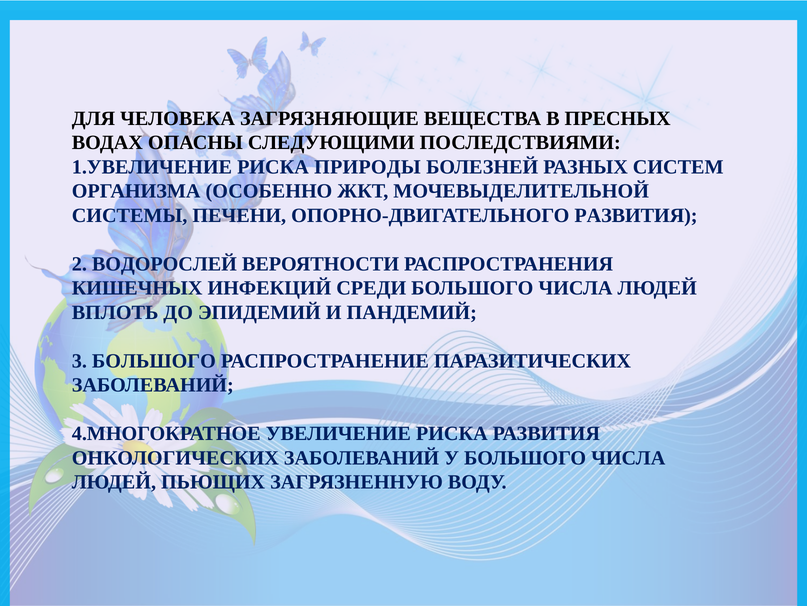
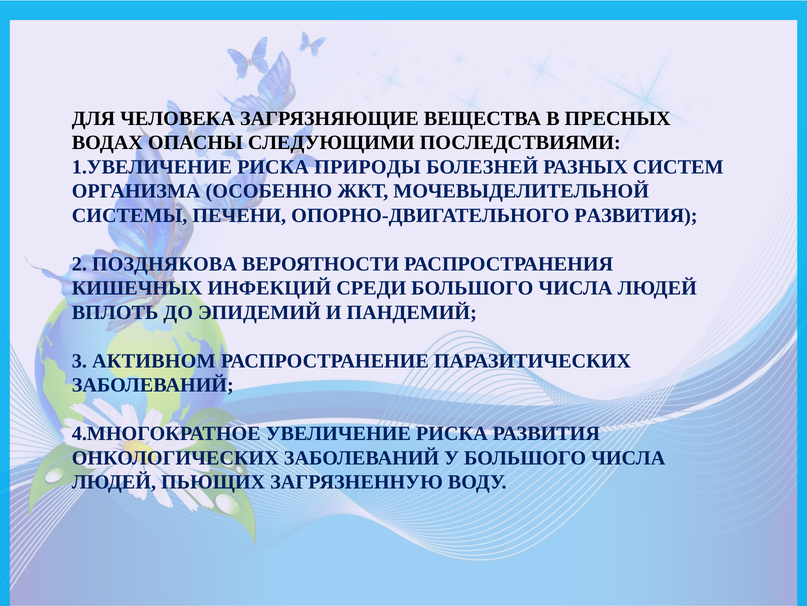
ВОДОРОСЛЕЙ: ВОДОРОСЛЕЙ -> ПОЗДНЯКОВА
3 БОЛЬШОГО: БОЛЬШОГО -> АКТИВНОМ
